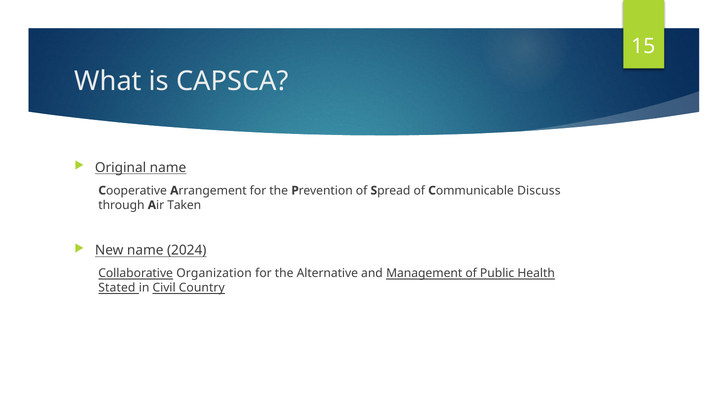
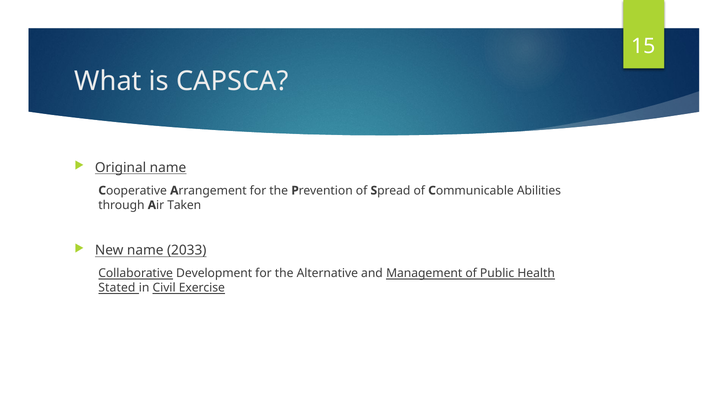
Discuss: Discuss -> Abilities
2024: 2024 -> 2033
Organization: Organization -> Development
Country: Country -> Exercise
